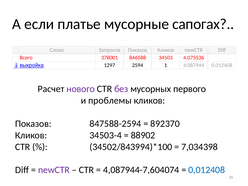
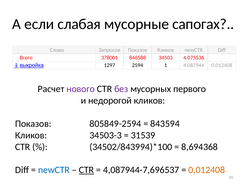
платье: платье -> слабая
проблемы: проблемы -> недорогой
847588-2594: 847588-2594 -> 805849-2594
892370: 892370 -> 843594
34503-4: 34503-4 -> 34503-3
88902: 88902 -> 31539
7,034398: 7,034398 -> 8,694368
newCTR at (54, 170) colour: purple -> blue
CTR at (86, 170) underline: none -> present
4,087944-7,604074: 4,087944-7,604074 -> 4,087944-7,696537
0,012408 colour: blue -> orange
